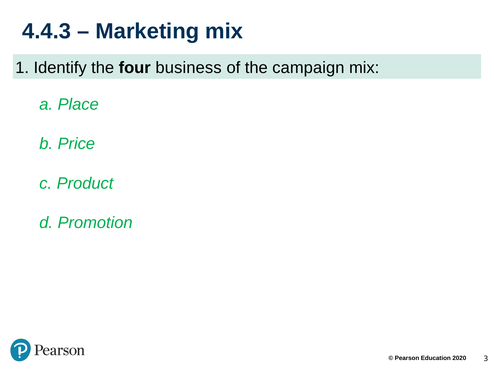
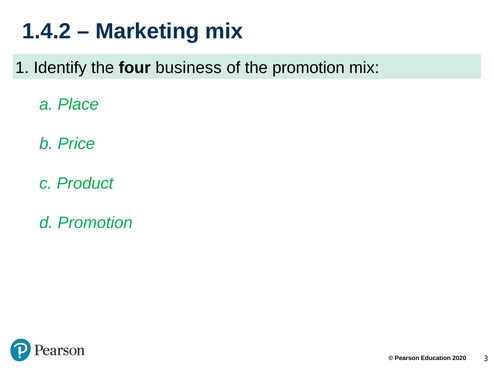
4.4.3: 4.4.3 -> 1.4.2
the campaign: campaign -> promotion
